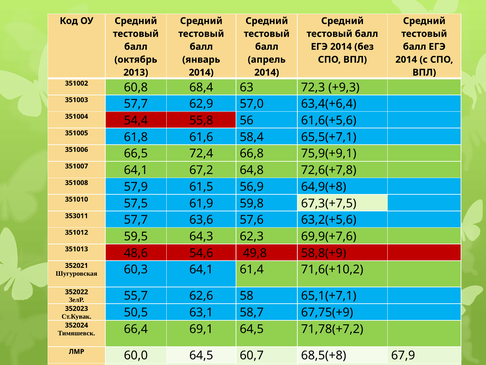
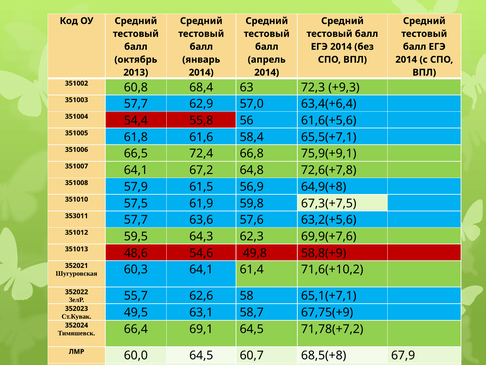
50,5: 50,5 -> 49,5
